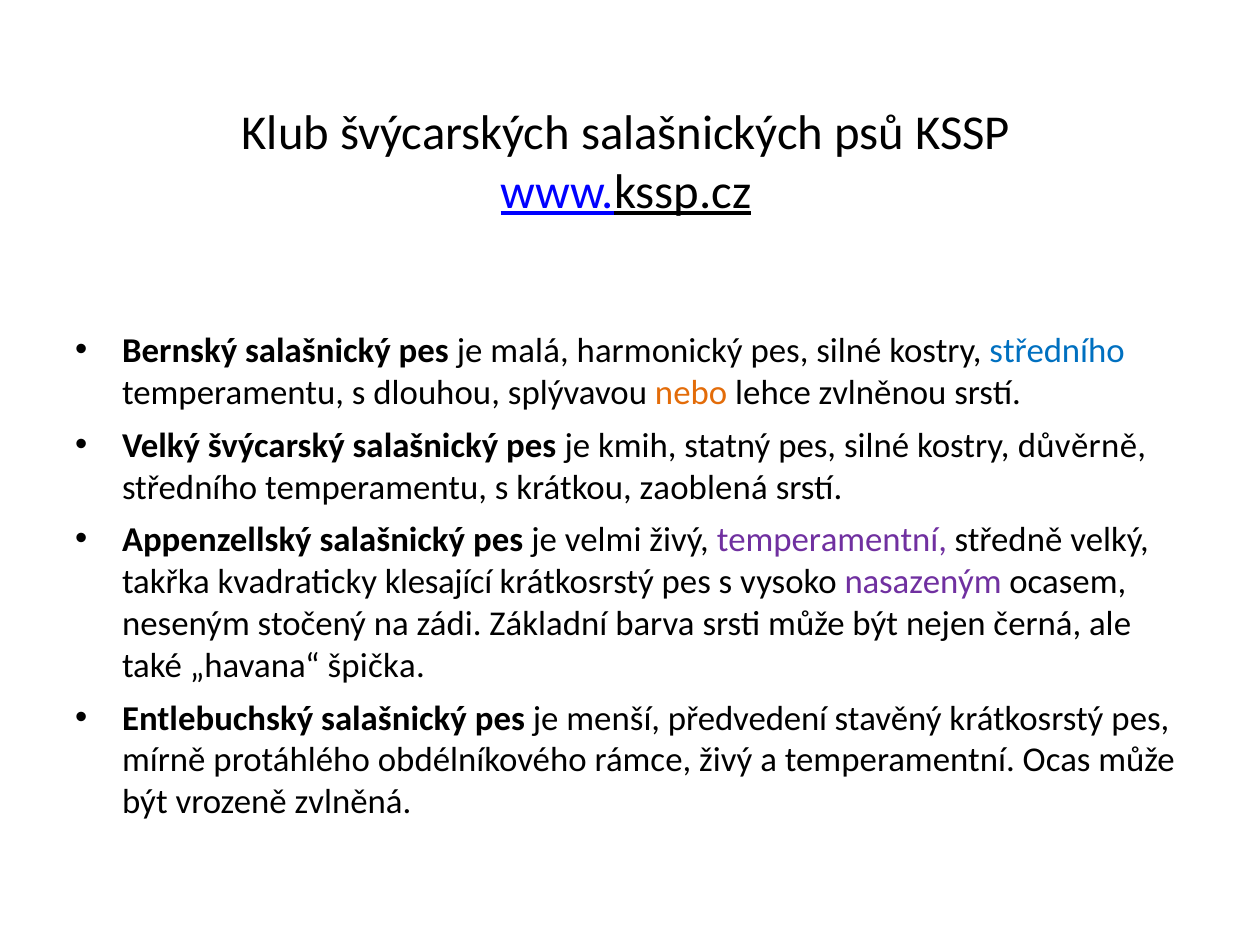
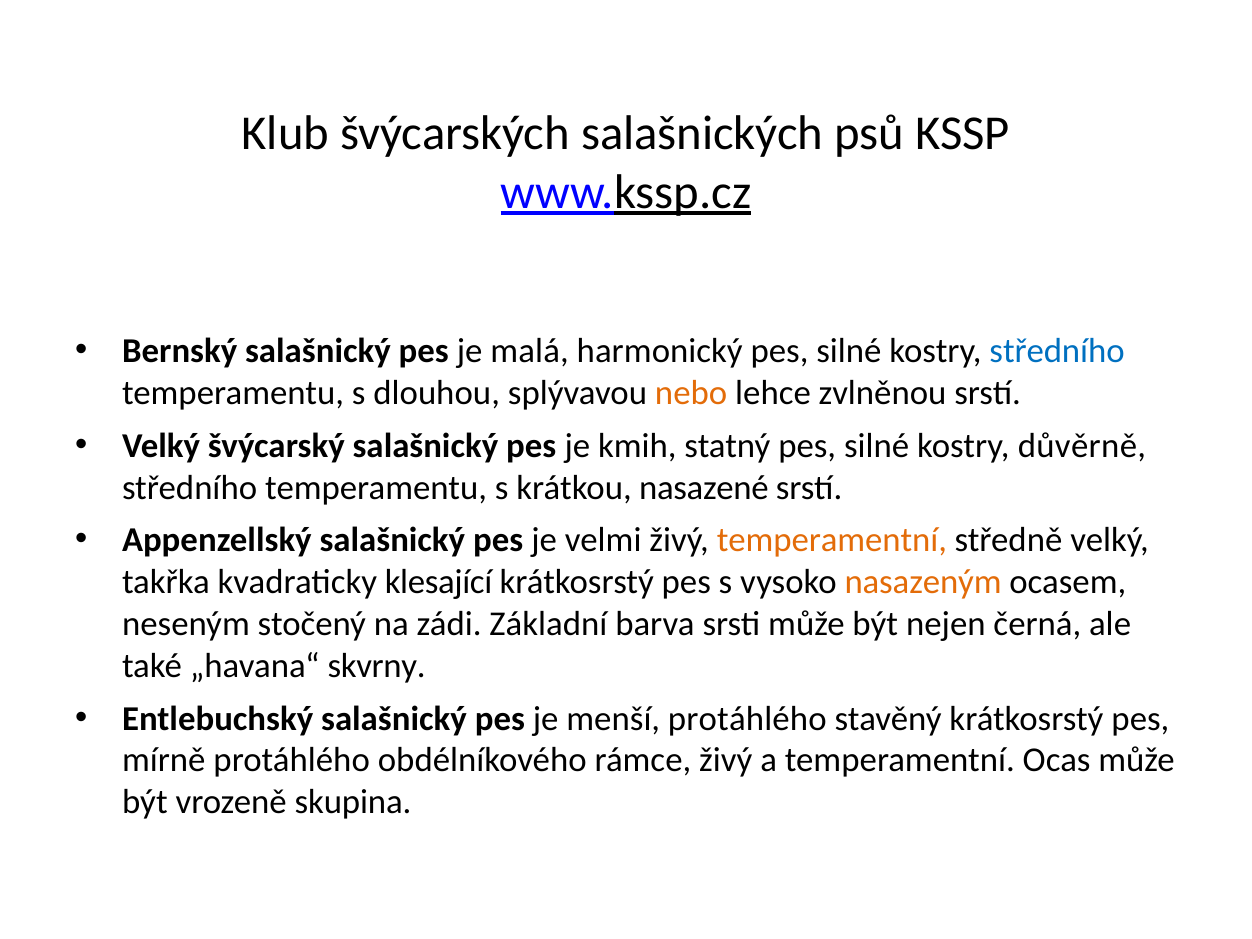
zaoblená: zaoblená -> nasazené
temperamentní at (832, 540) colour: purple -> orange
nasazeným colour: purple -> orange
špička: špička -> skvrny
menší předvedení: předvedení -> protáhlého
zvlněná: zvlněná -> skupina
